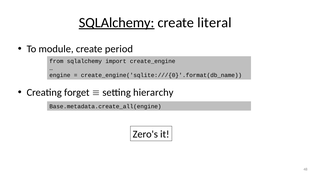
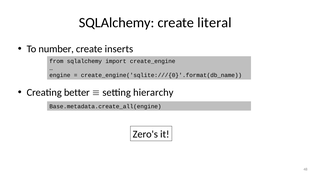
SQLAlchemy at (117, 23) underline: present -> none
module: module -> number
period: period -> inserts
forget: forget -> better
